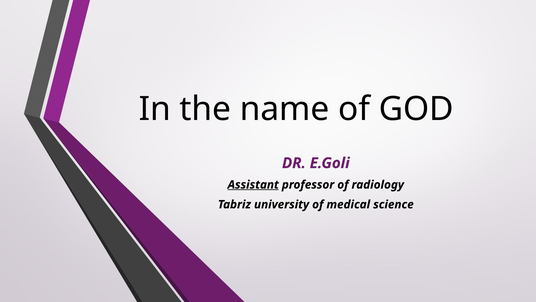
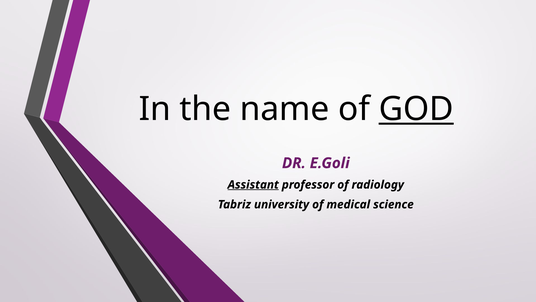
GOD underline: none -> present
